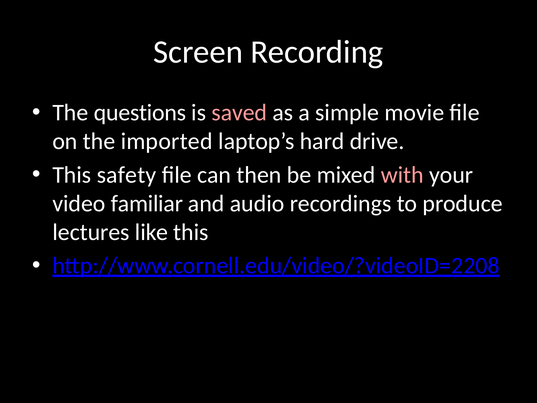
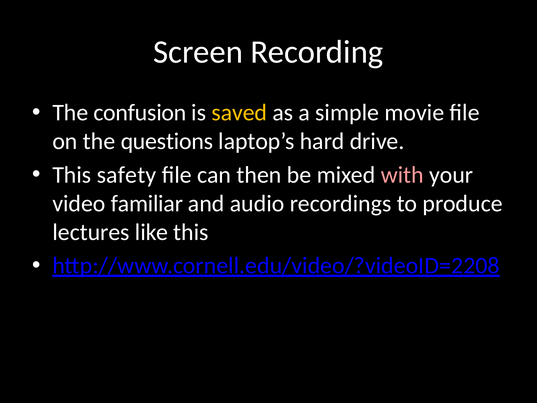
questions: questions -> confusion
saved colour: pink -> yellow
imported: imported -> questions
